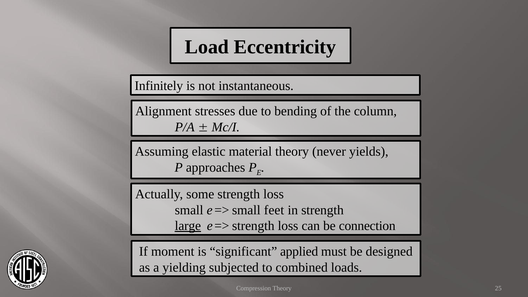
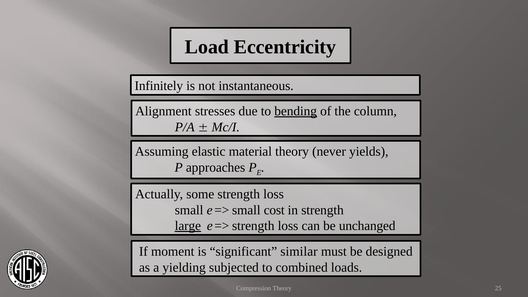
bending underline: none -> present
feet: feet -> cost
connection: connection -> unchanged
applied: applied -> similar
